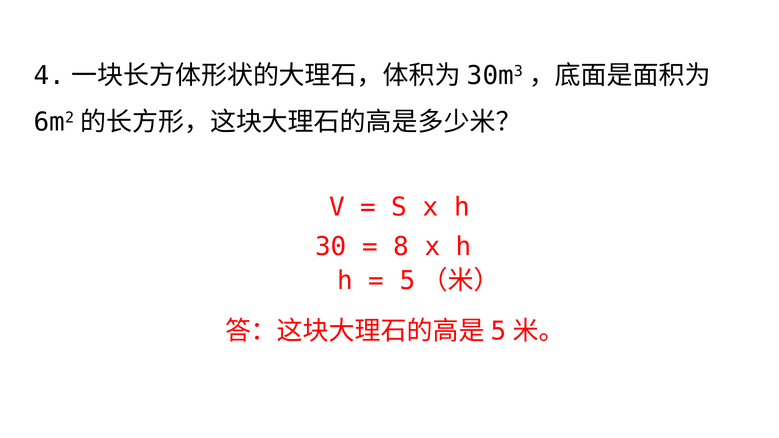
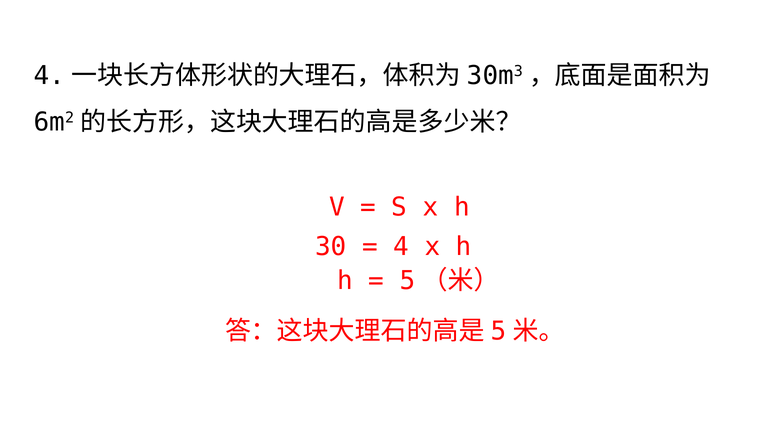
8: 8 -> 4
